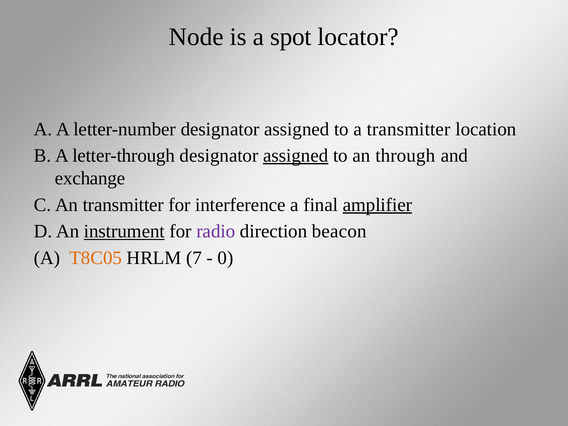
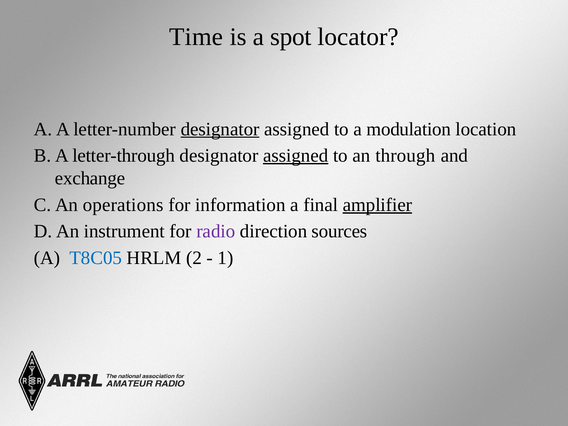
Node: Node -> Time
designator at (220, 129) underline: none -> present
a transmitter: transmitter -> modulation
An transmitter: transmitter -> operations
interference: interference -> information
instrument underline: present -> none
beacon: beacon -> sources
T8C05 colour: orange -> blue
7: 7 -> 2
0: 0 -> 1
